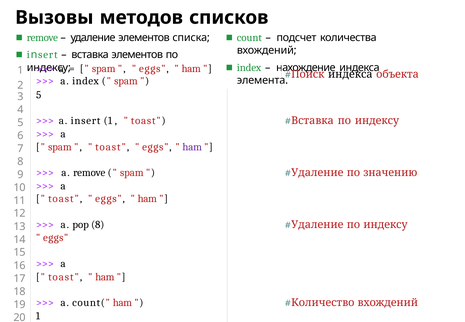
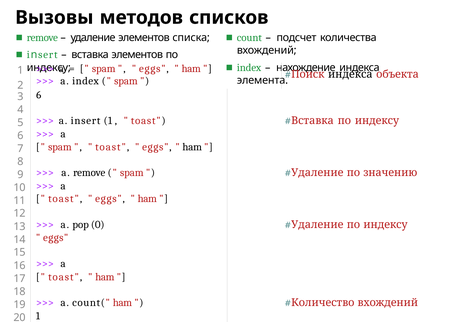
3 5: 5 -> 6
ham at (192, 147) colour: purple -> black
pop 8: 8 -> 0
